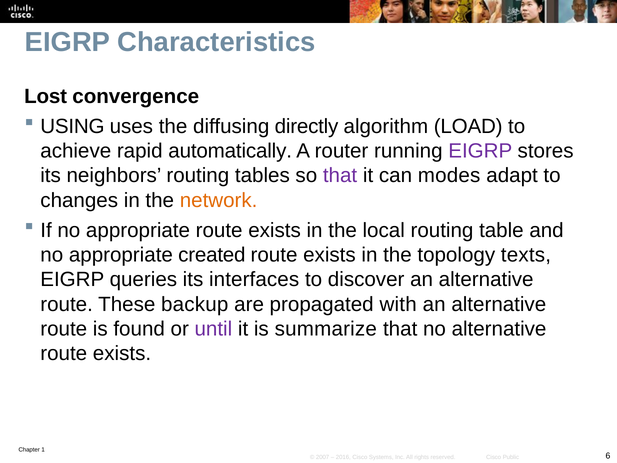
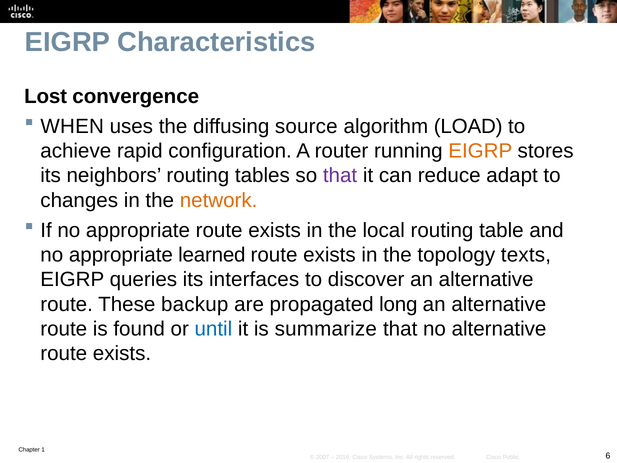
USING: USING -> WHEN
directly: directly -> source
automatically: automatically -> configuration
EIGRP at (480, 151) colour: purple -> orange
modes: modes -> reduce
created: created -> learned
with: with -> long
until colour: purple -> blue
